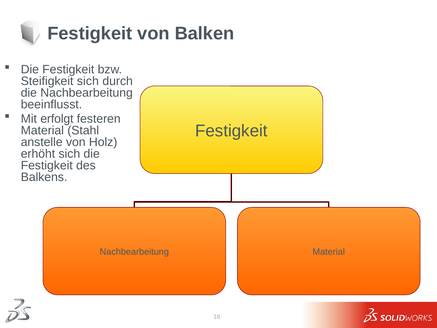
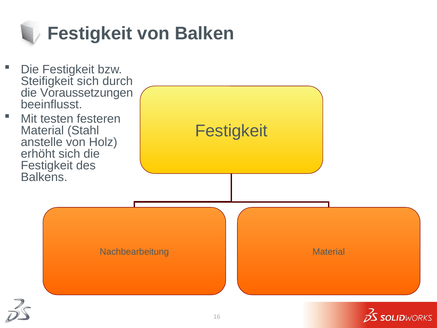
die Nachbearbeitung: Nachbearbeitung -> Voraussetzungen
erfolgt: erfolgt -> testen
